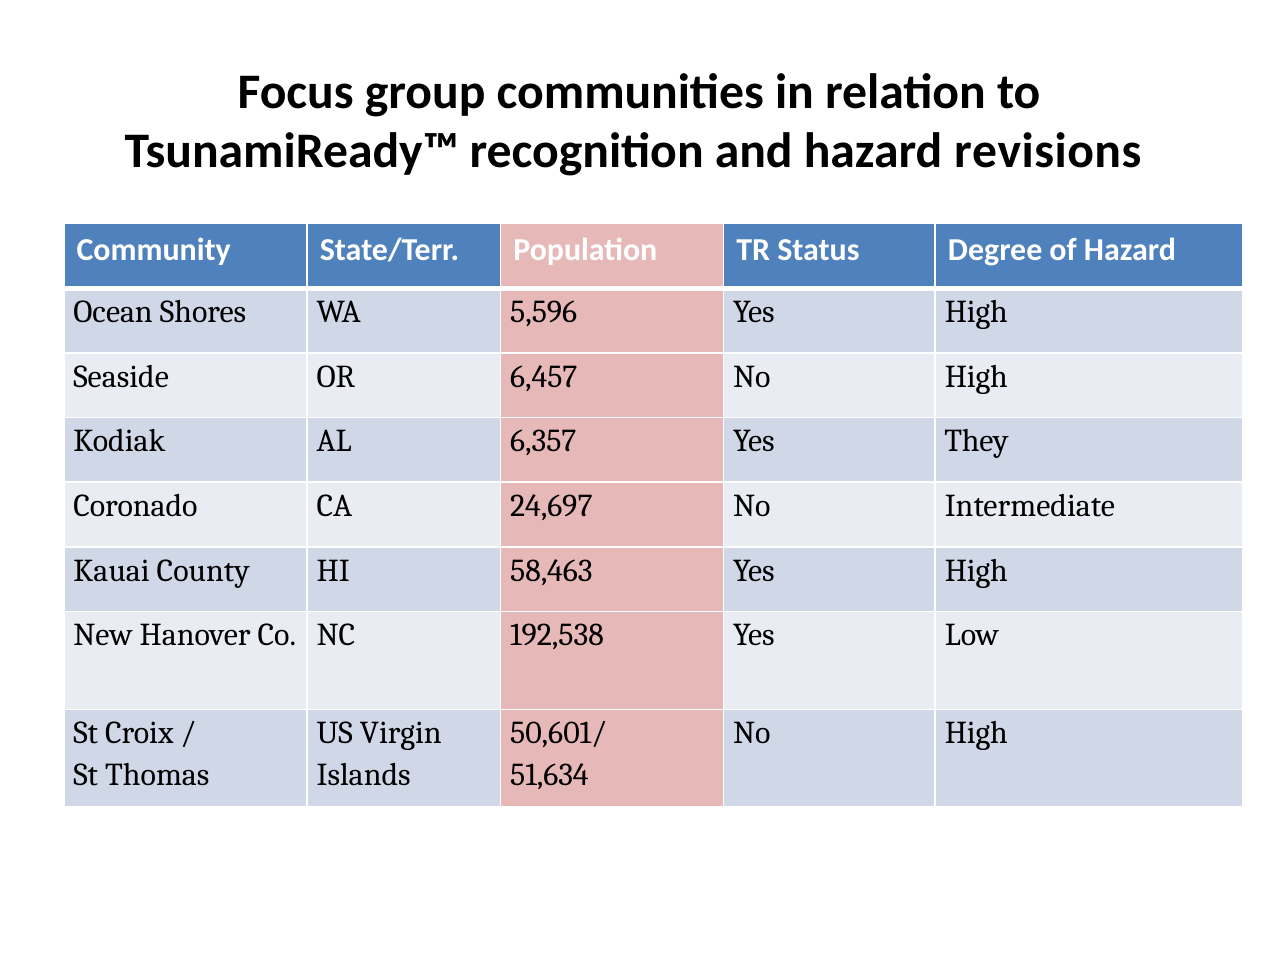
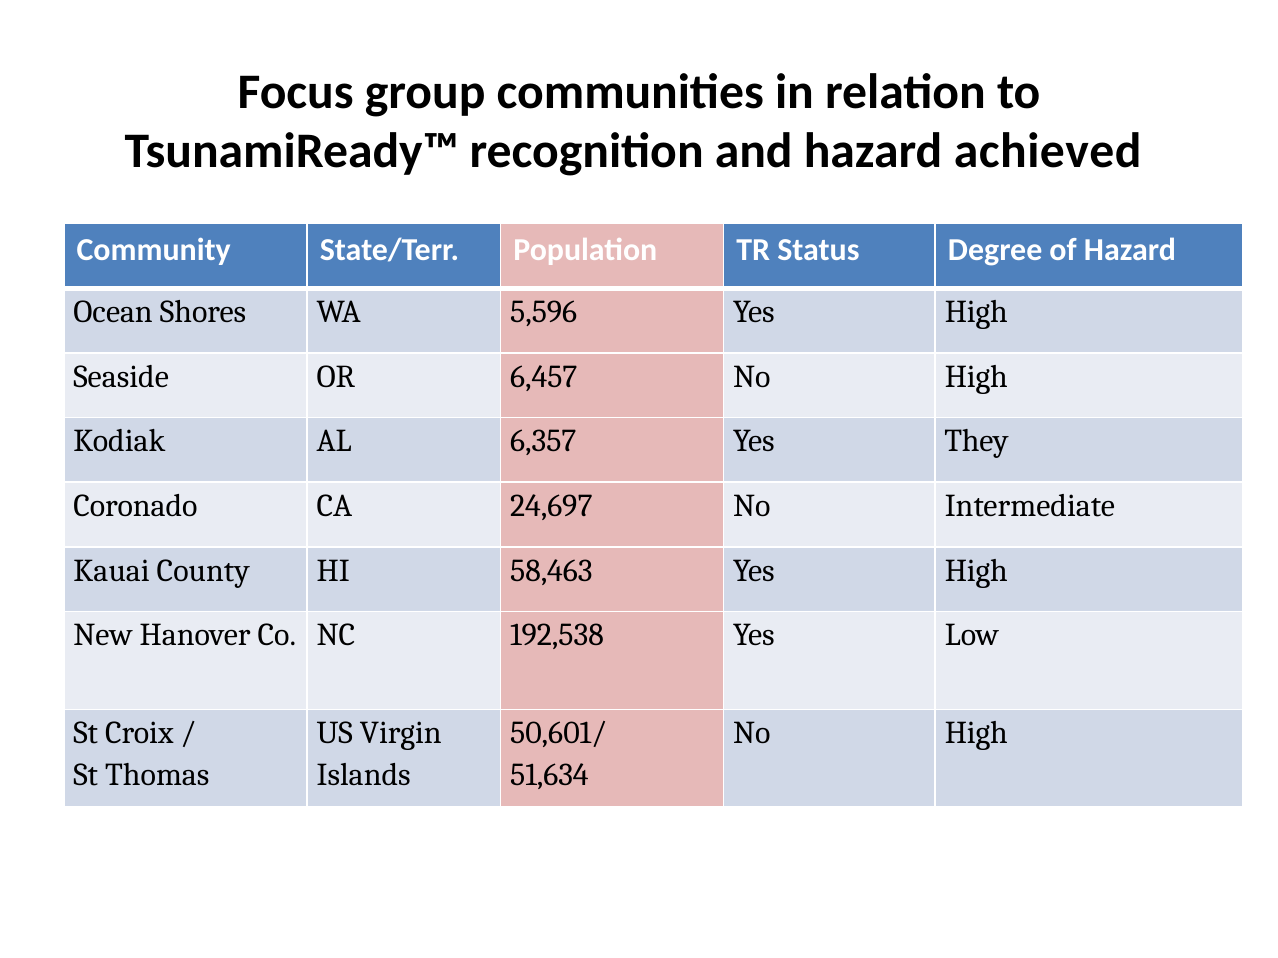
revisions: revisions -> achieved
